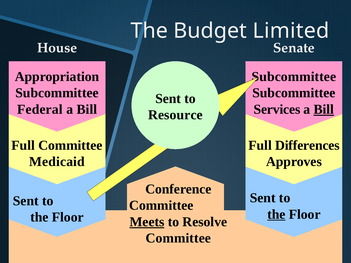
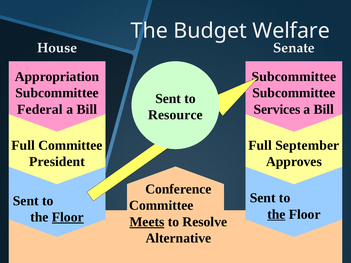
Limited: Limited -> Welfare
Bill at (324, 109) underline: present -> none
Differences: Differences -> September
Medicaid: Medicaid -> President
Floor at (68, 217) underline: none -> present
Committee at (178, 238): Committee -> Alternative
